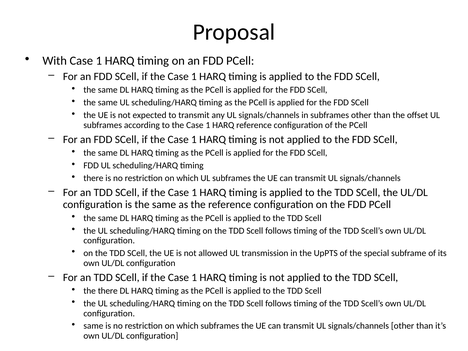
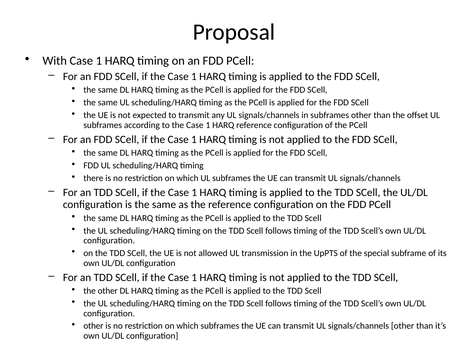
the there: there -> other
same at (93, 326): same -> other
